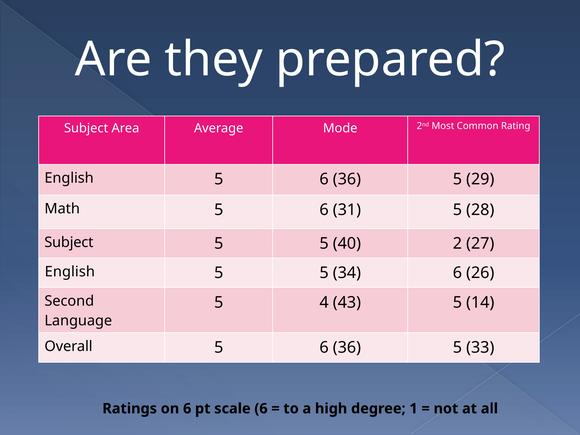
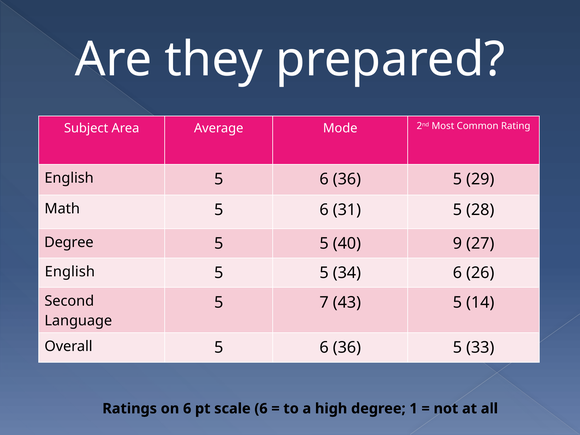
Subject at (69, 242): Subject -> Degree
2: 2 -> 9
4: 4 -> 7
